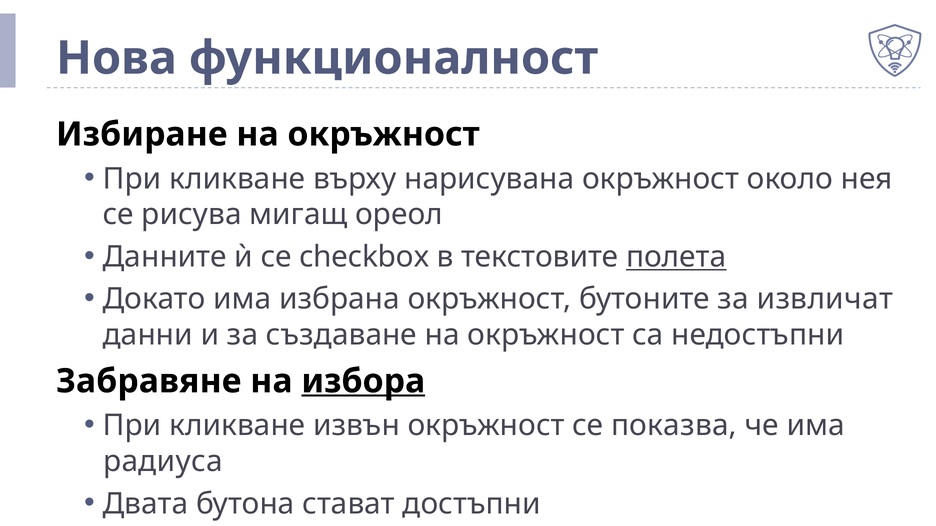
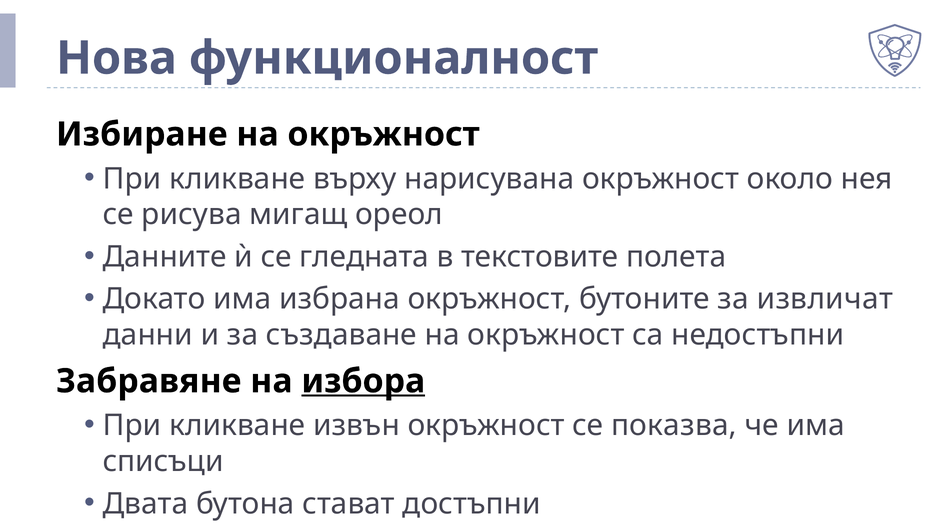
checkbox: checkbox -> гледната
полета underline: present -> none
радиуса: радиуса -> списъци
